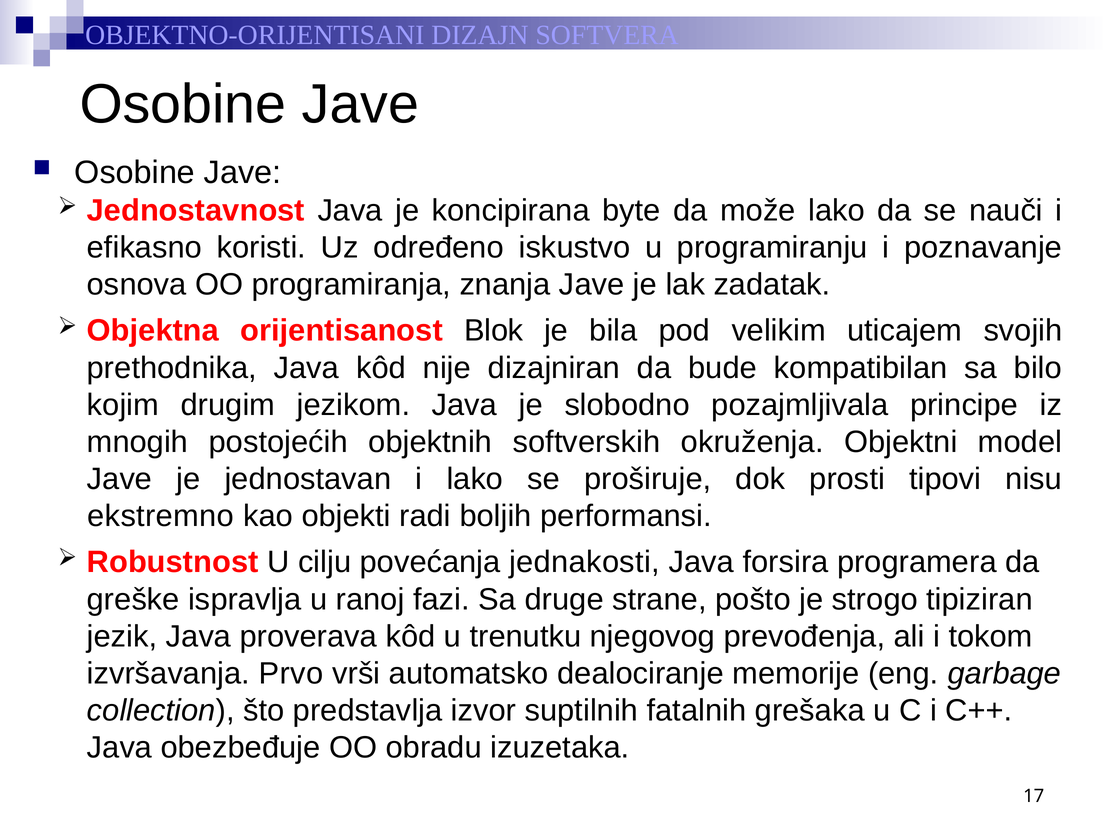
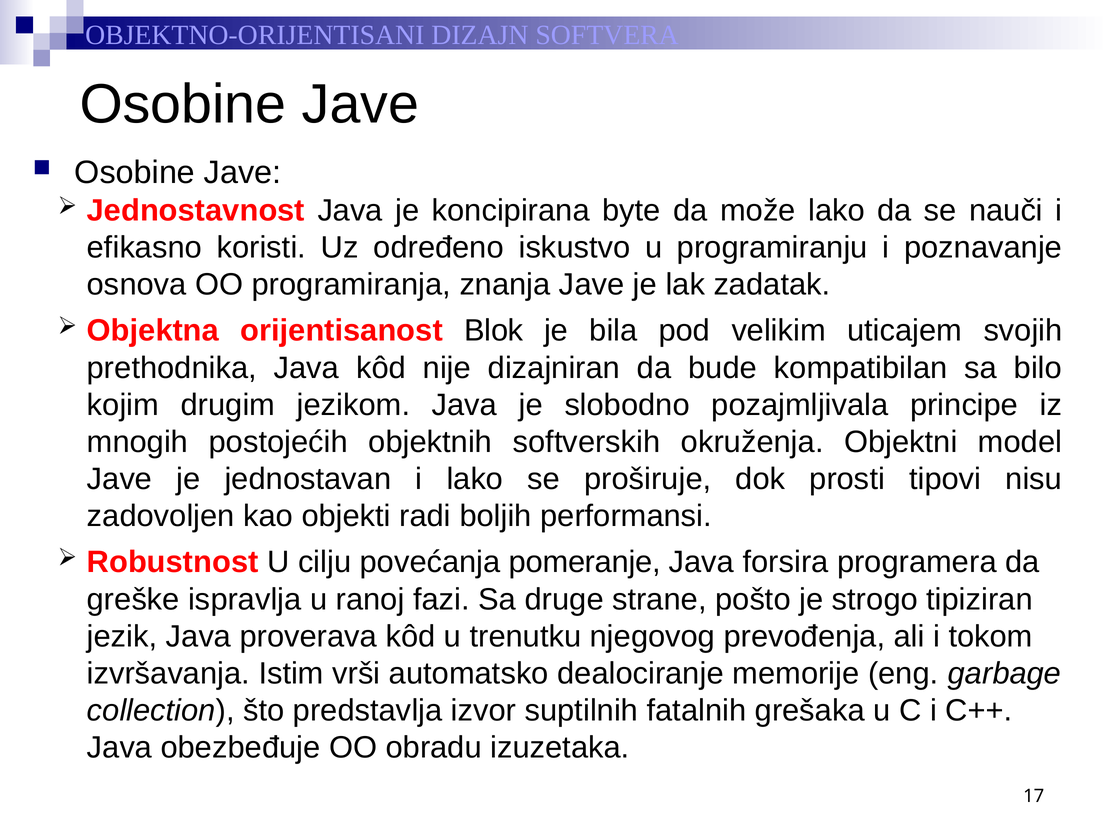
ekstremno: ekstremno -> zadovoljen
jednakosti: jednakosti -> pomeranje
Prvo: Prvo -> Istim
